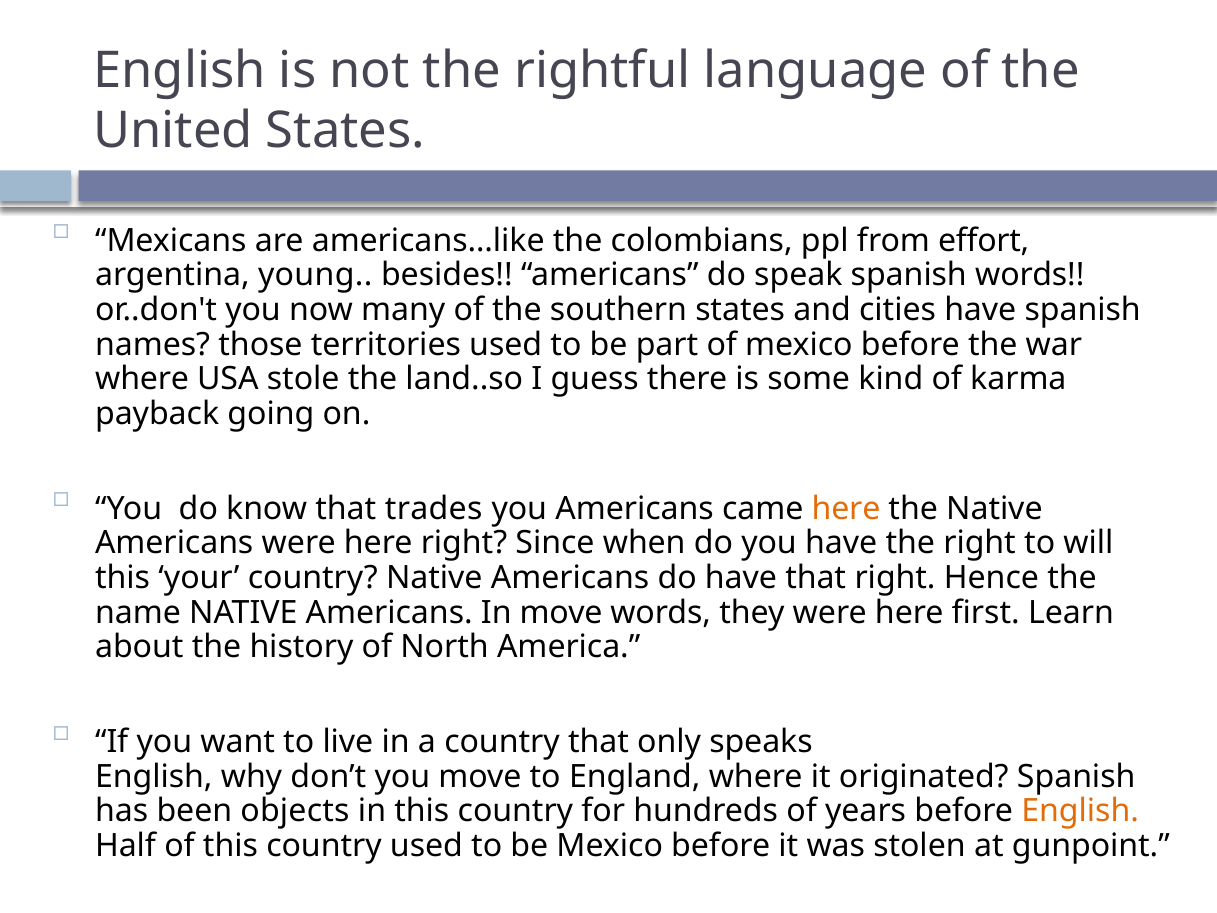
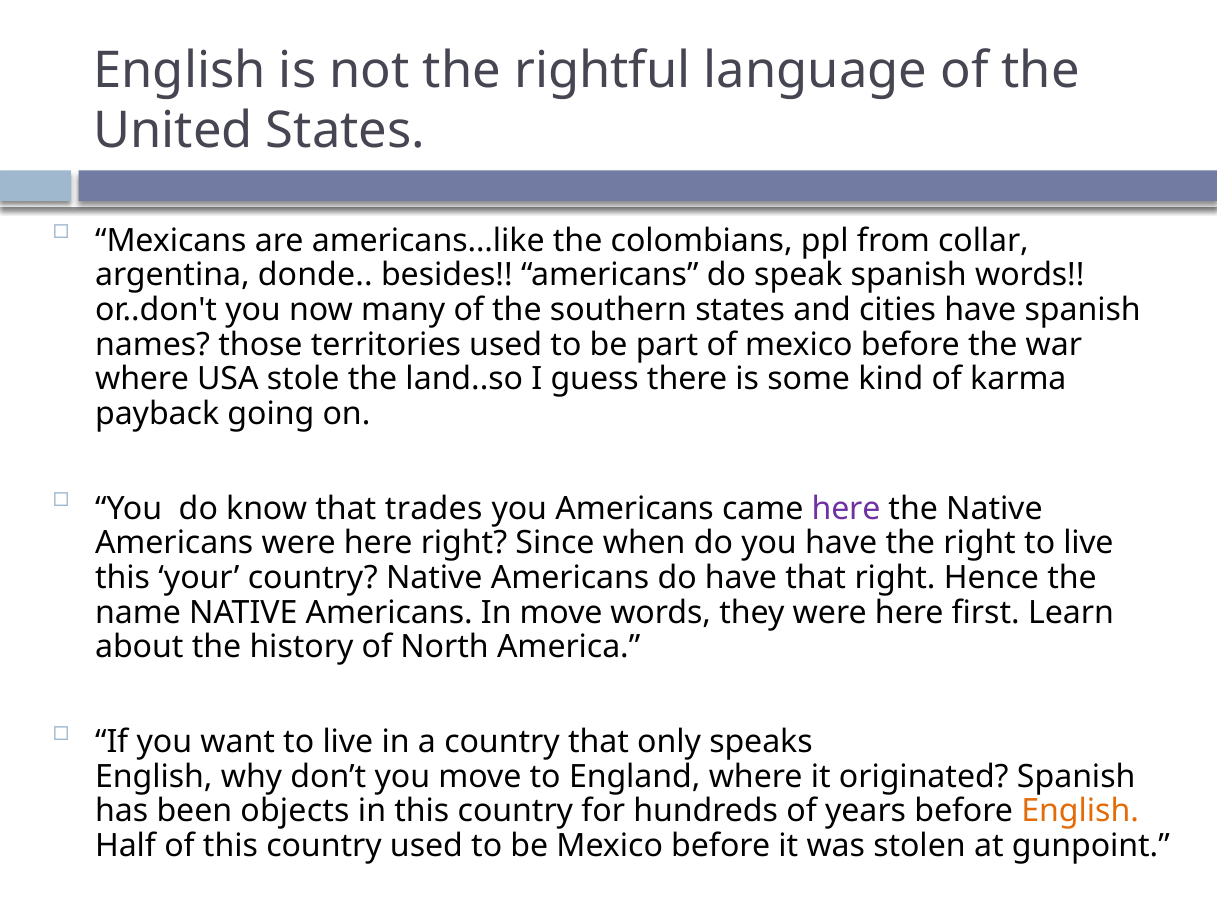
effort: effort -> collar
young: young -> donde
here at (846, 508) colour: orange -> purple
right to will: will -> live
